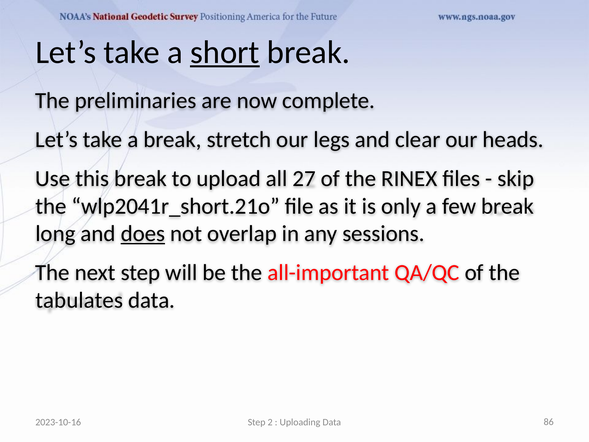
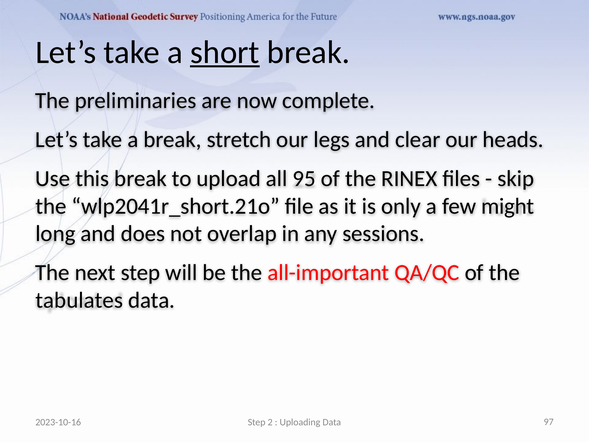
27: 27 -> 95
few break: break -> might
does underline: present -> none
86: 86 -> 97
